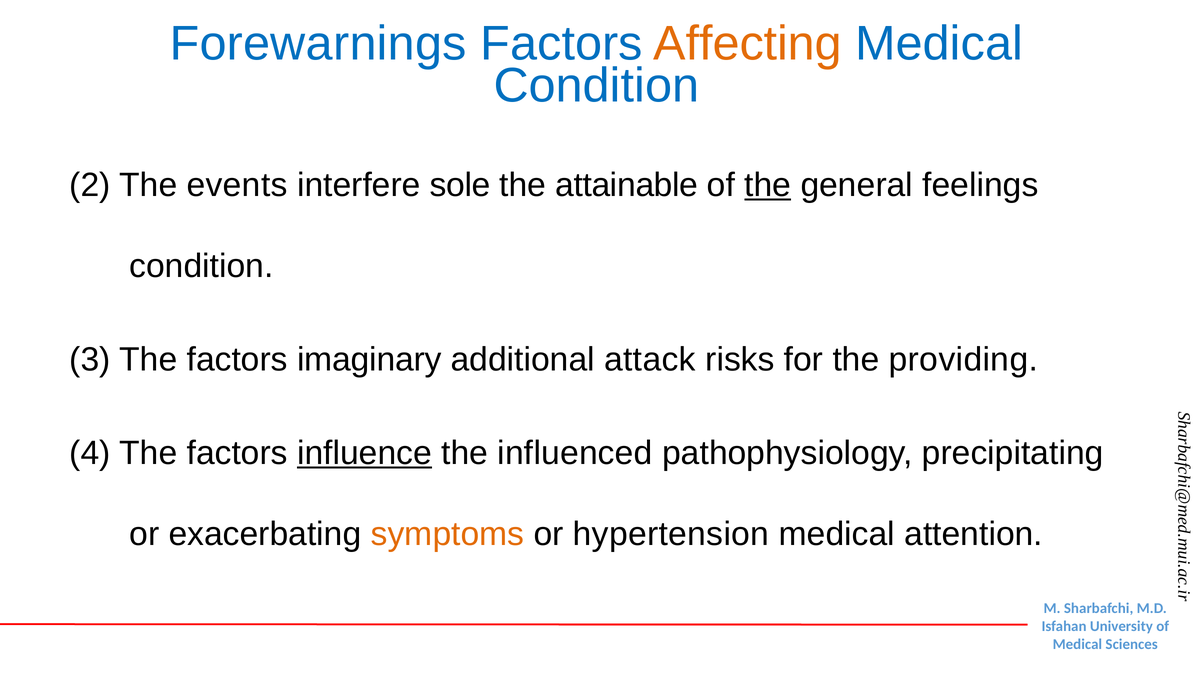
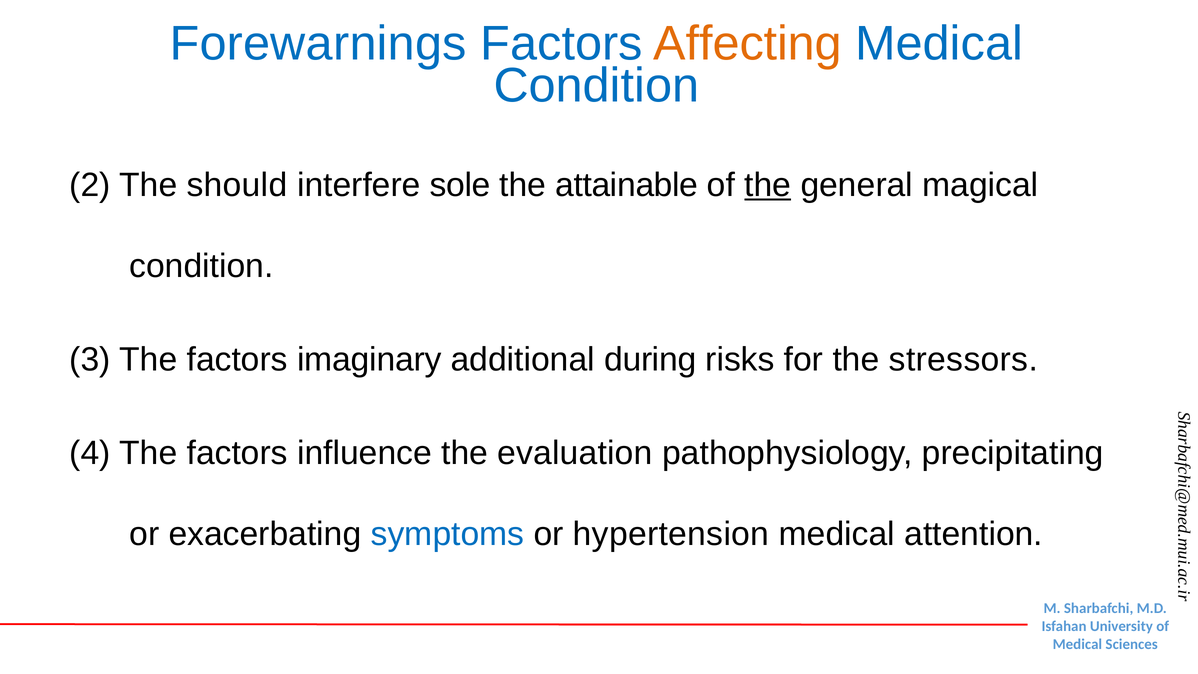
events: events -> should
feelings: feelings -> magical
attack: attack -> during
providing: providing -> stressors
influence underline: present -> none
influenced: influenced -> evaluation
symptoms colour: orange -> blue
